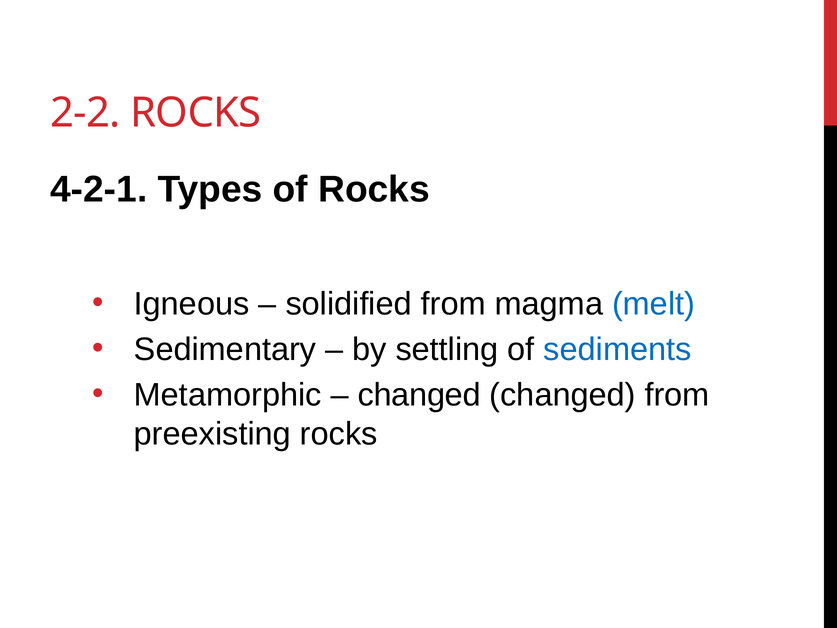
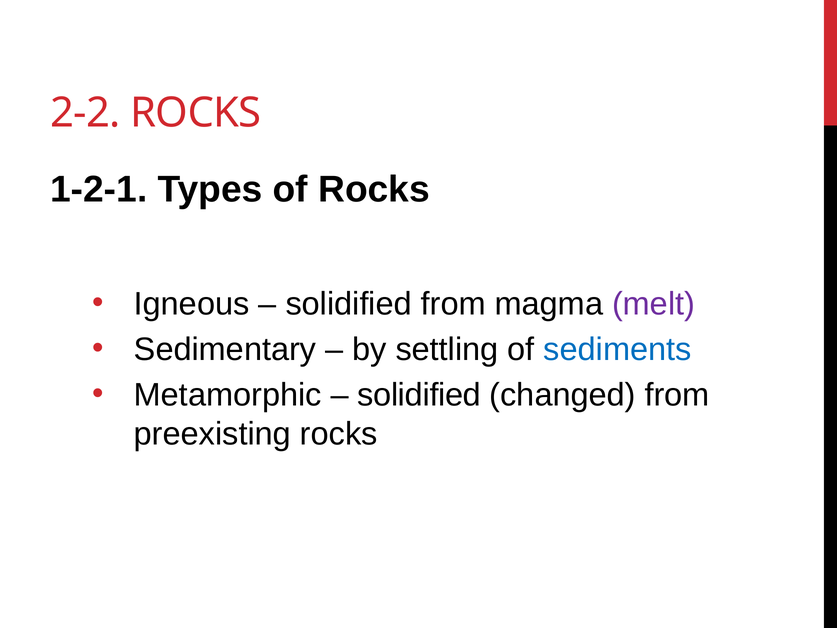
4-2-1: 4-2-1 -> 1-2-1
melt colour: blue -> purple
changed at (419, 395): changed -> solidified
